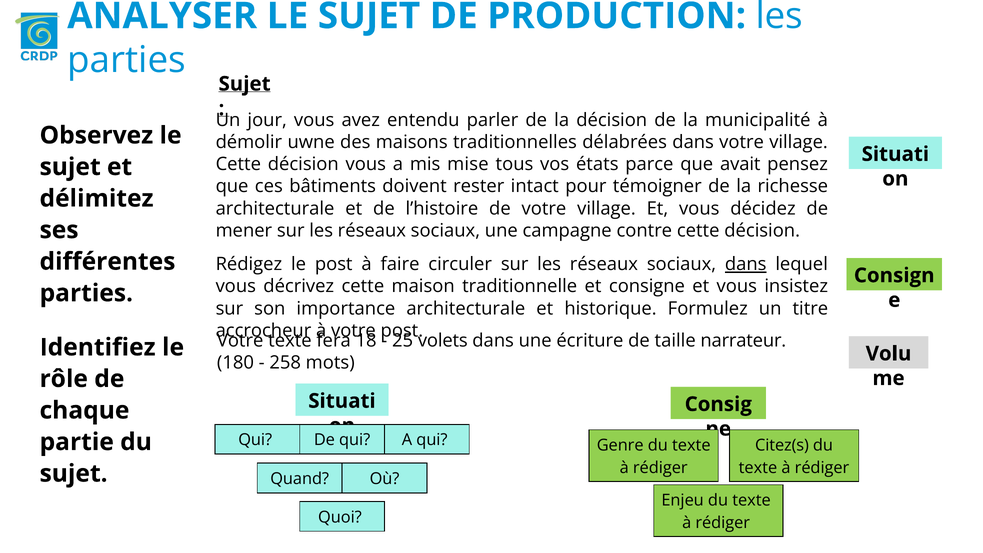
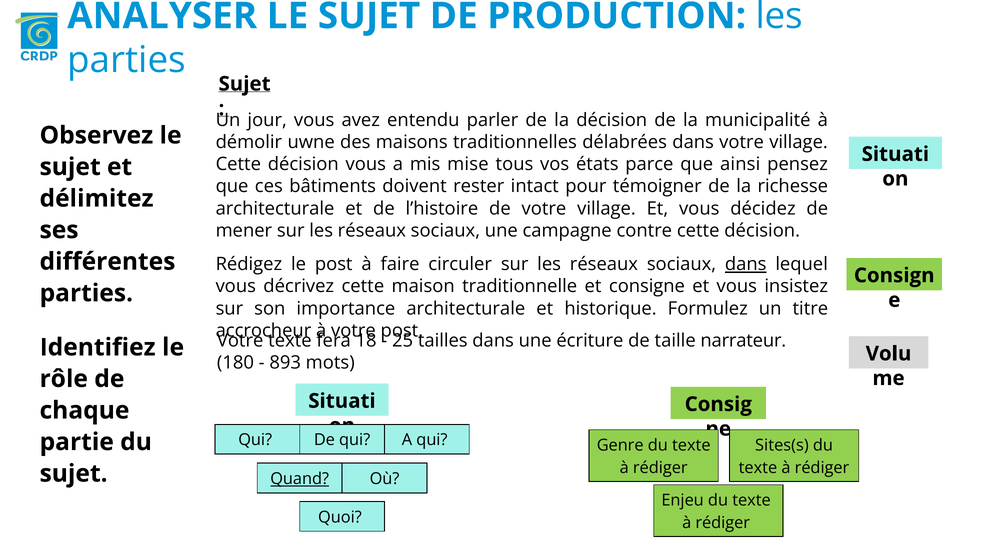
avait: avait -> ainsi
volets: volets -> tailles
258: 258 -> 893
Citez(s: Citez(s -> Sites(s
Quand underline: none -> present
